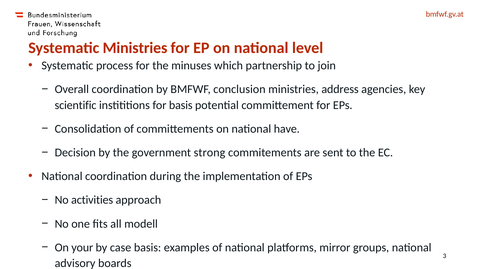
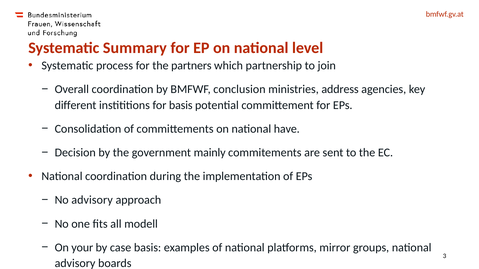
Systematic Ministries: Ministries -> Summary
minuses: minuses -> partners
scientific: scientific -> different
strong: strong -> mainly
No activities: activities -> advisory
